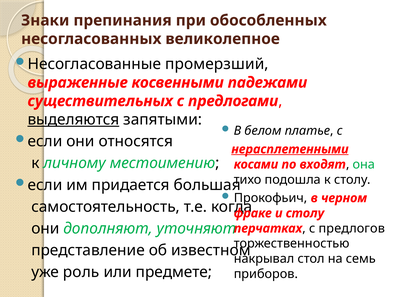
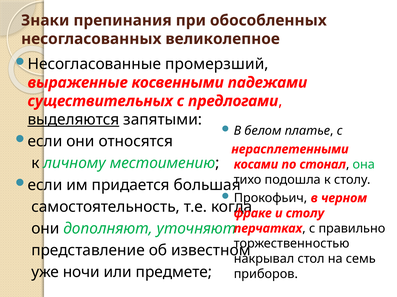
нерасплетенными underline: present -> none
входят: входят -> стонал
предлогов: предлогов -> правильно
роль: роль -> ночи
